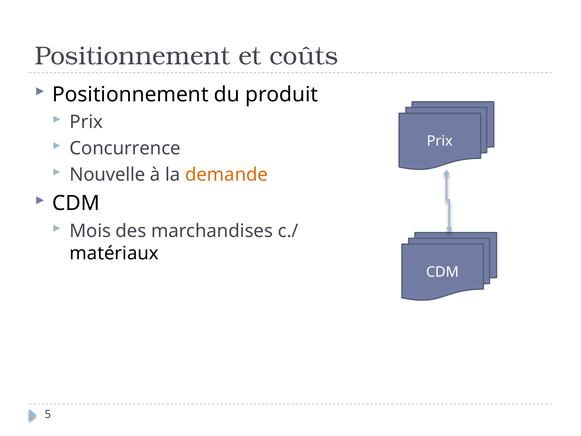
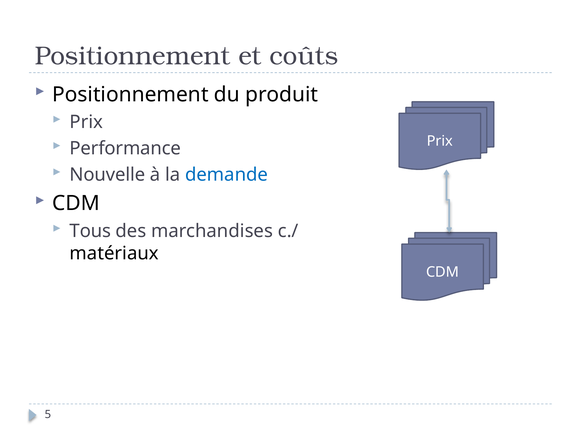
Concurrence: Concurrence -> Performance
demande colour: orange -> blue
Mois: Mois -> Tous
